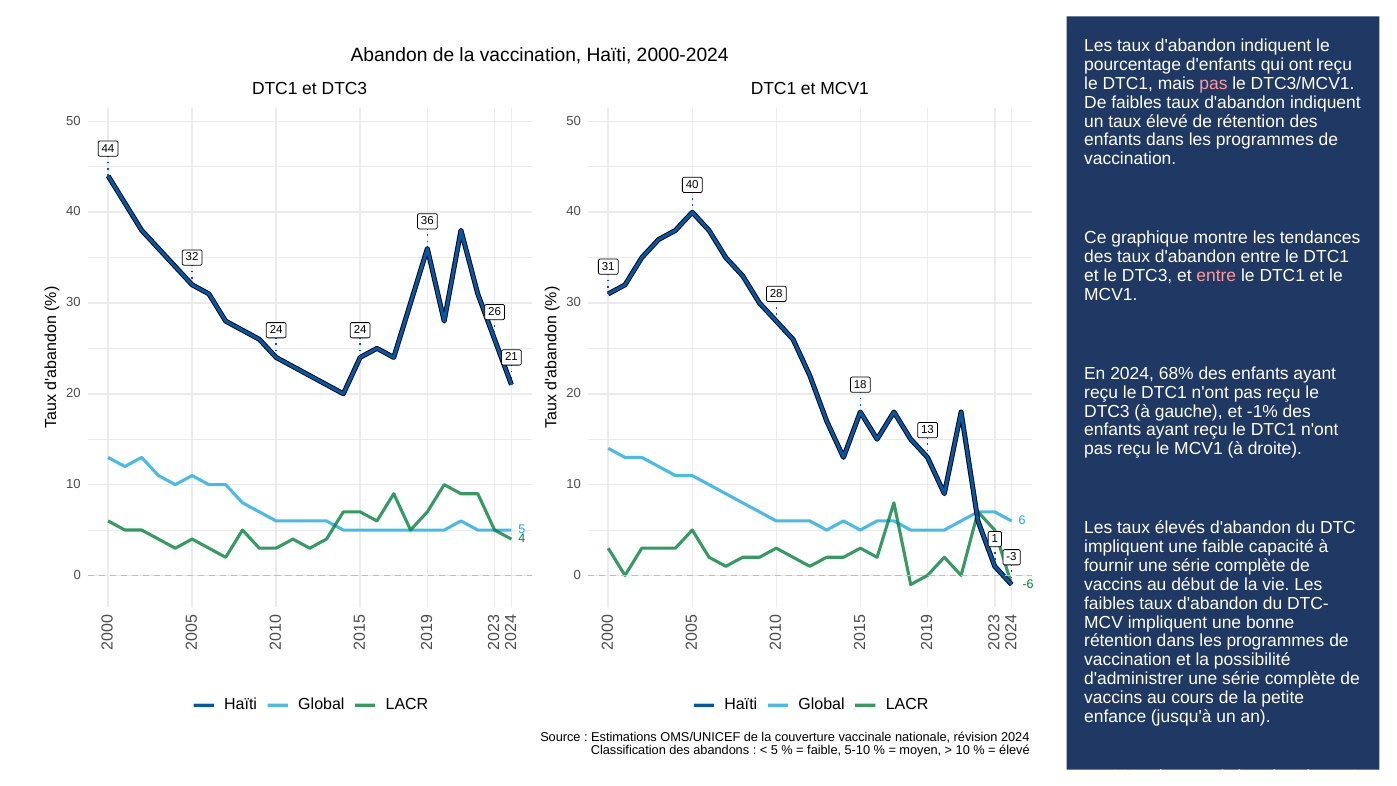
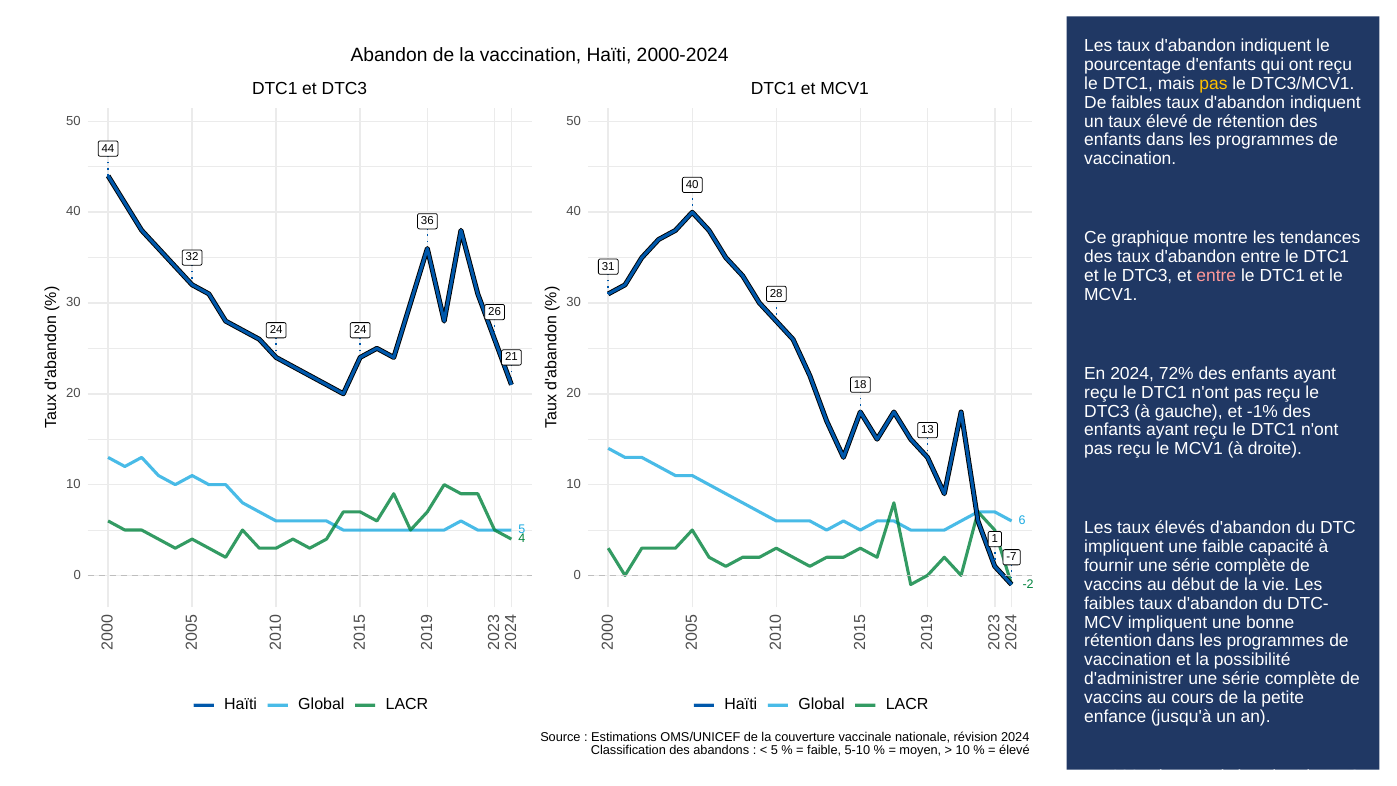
pas at (1213, 84) colour: pink -> yellow
68%: 68% -> 72%
-3: -3 -> -7
-6: -6 -> -2
